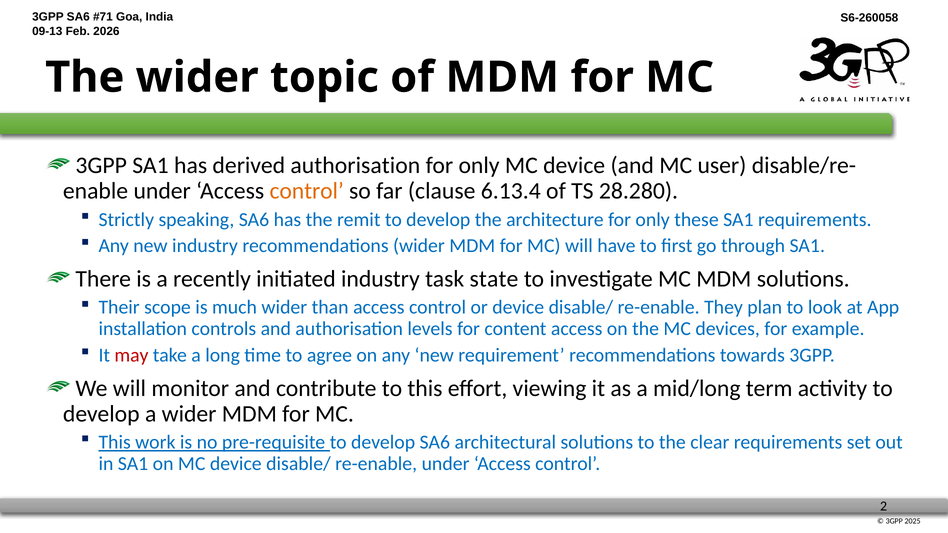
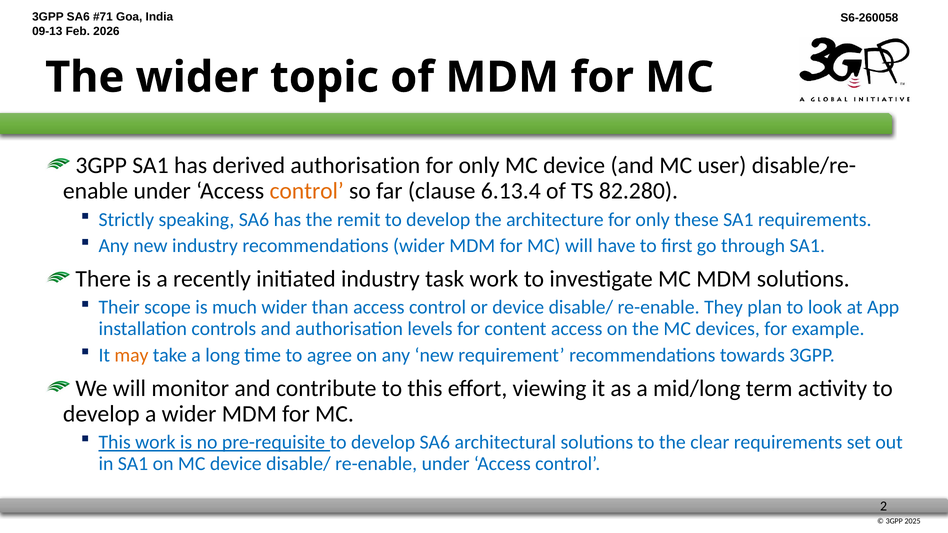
28.280: 28.280 -> 82.280
task state: state -> work
may colour: red -> orange
